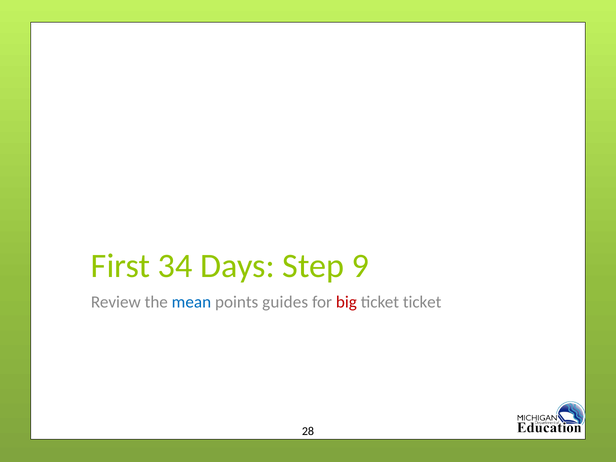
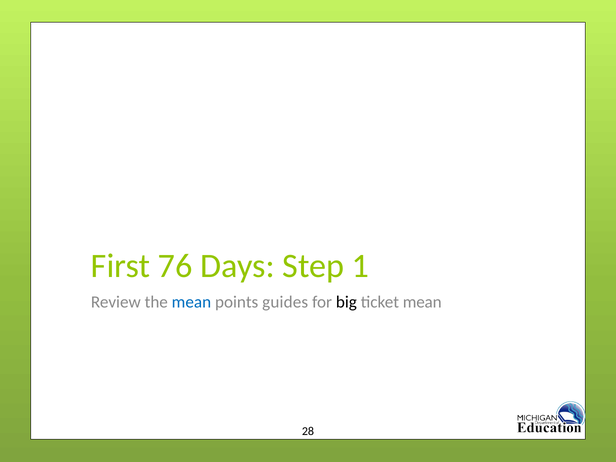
34: 34 -> 76
9: 9 -> 1
big colour: red -> black
ticket ticket: ticket -> mean
